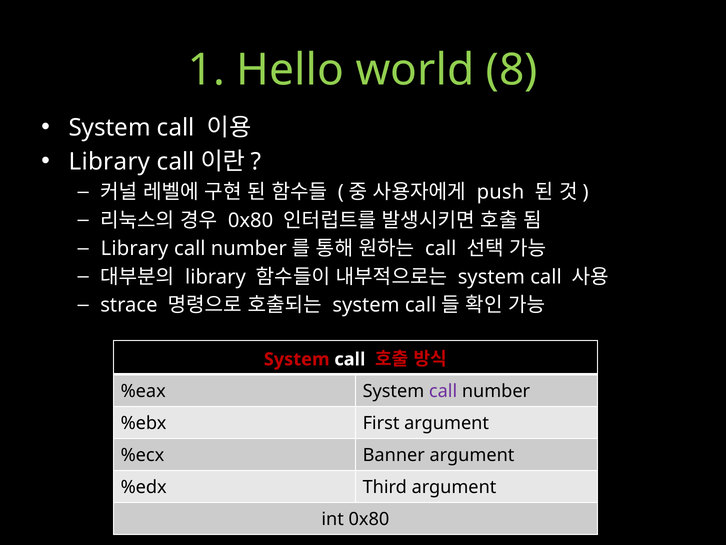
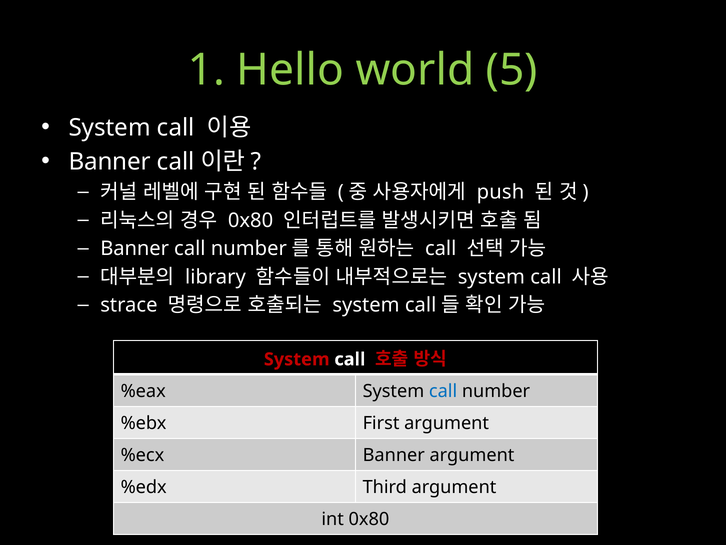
8: 8 -> 5
Library at (109, 161): Library -> Banner
Library at (134, 248): Library -> Banner
call at (443, 391) colour: purple -> blue
